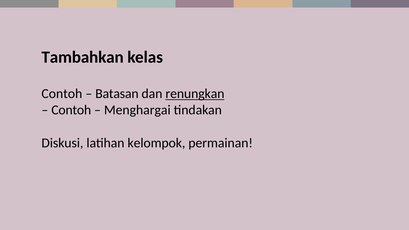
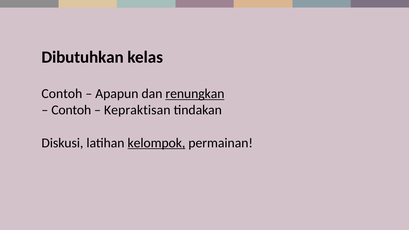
Tambahkan: Tambahkan -> Dibutuhkan
Batasan: Batasan -> Apapun
Menghargai: Menghargai -> Kepraktisan
kelompok underline: none -> present
